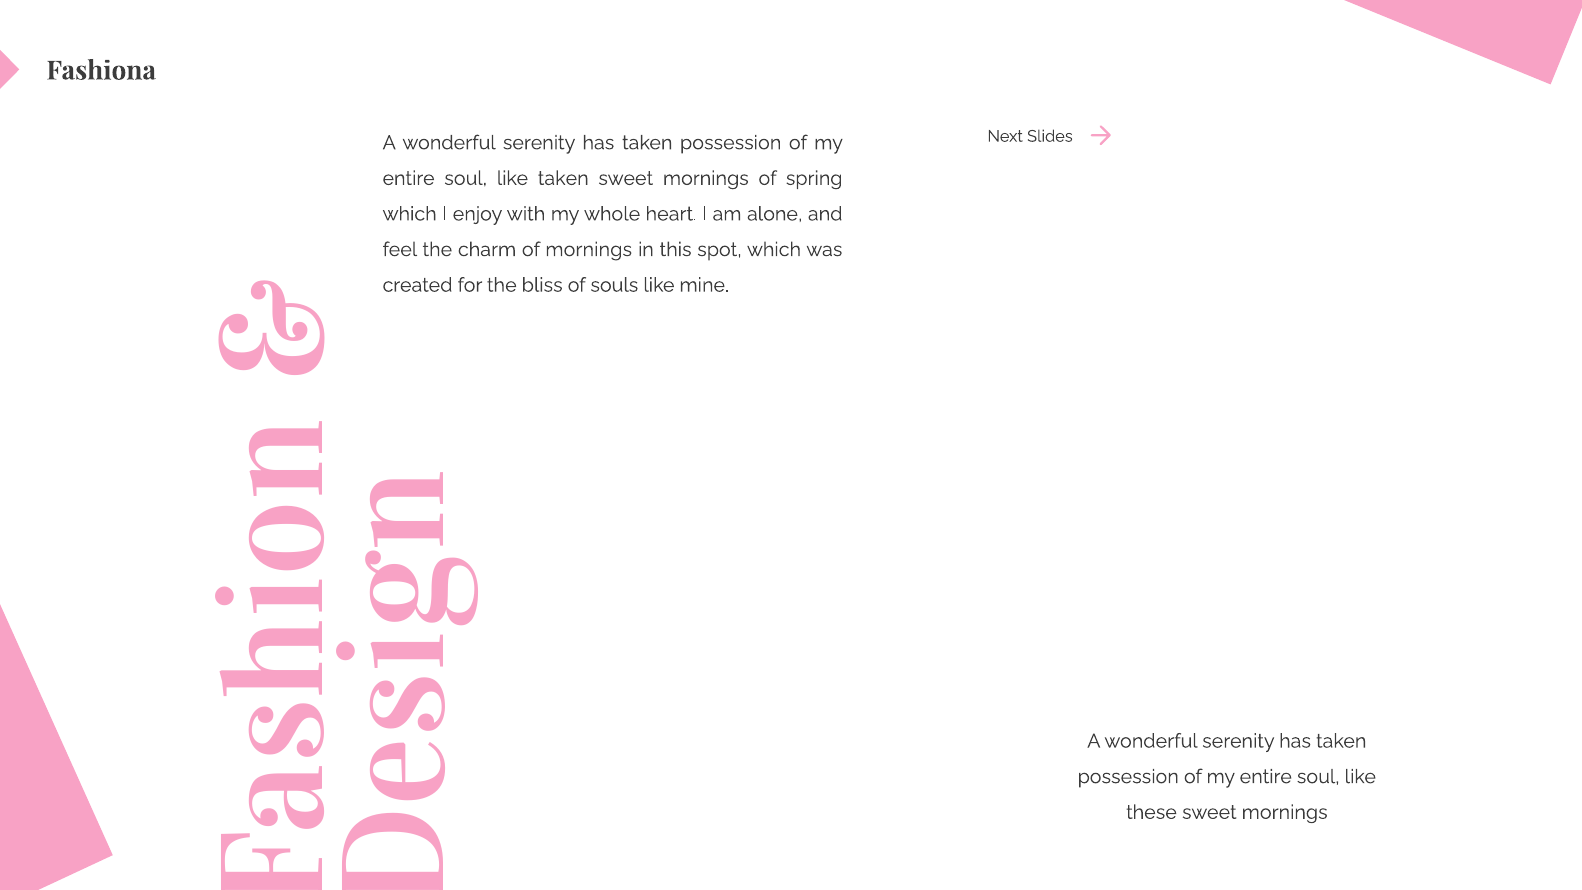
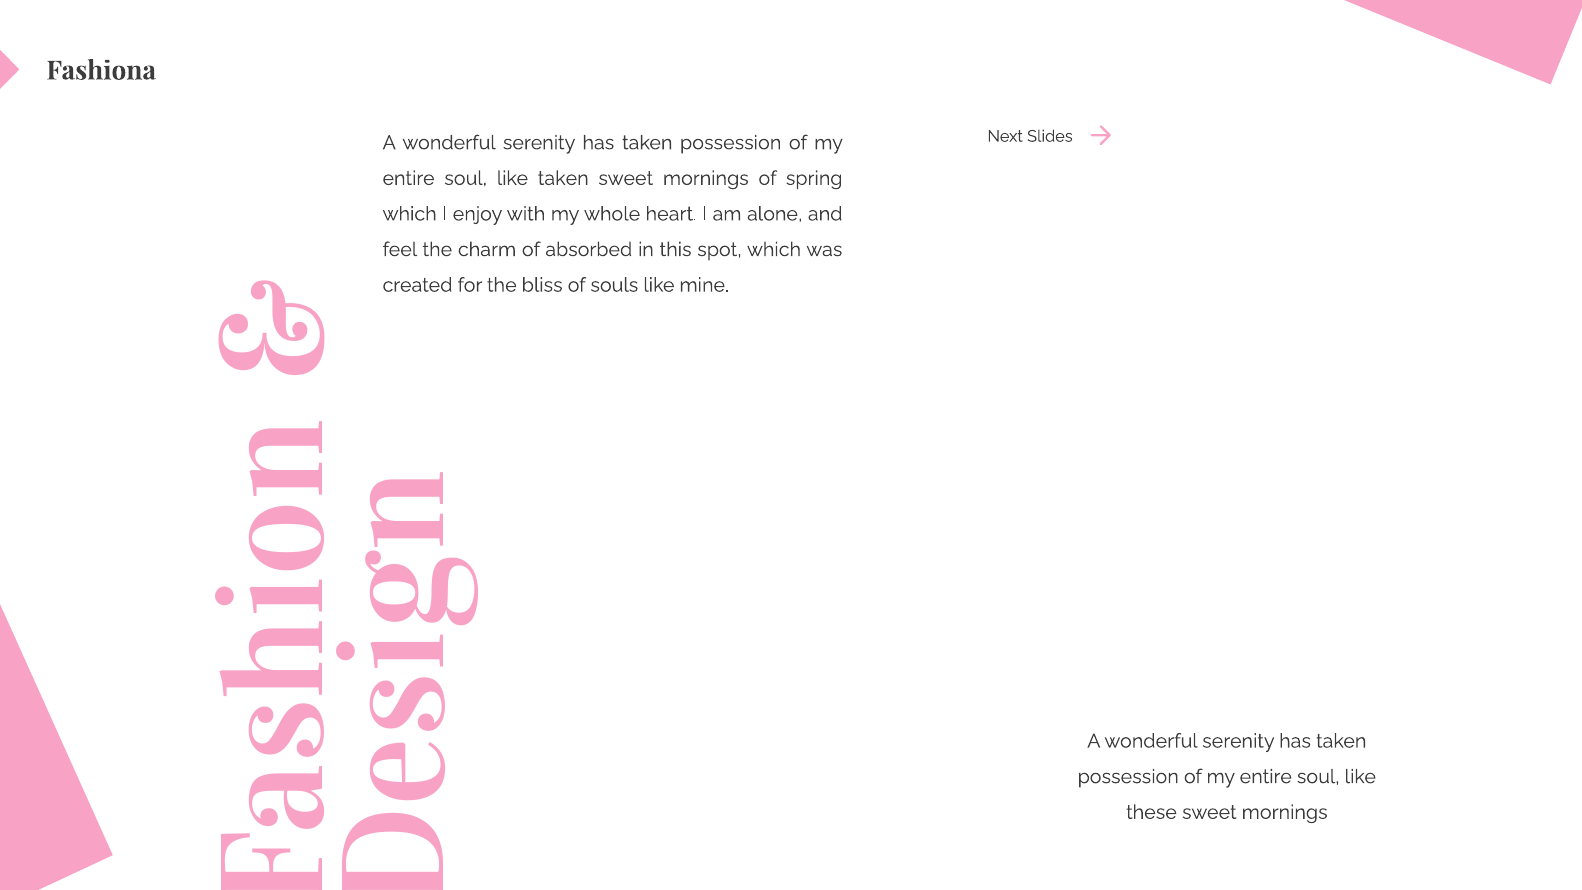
of mornings: mornings -> absorbed
